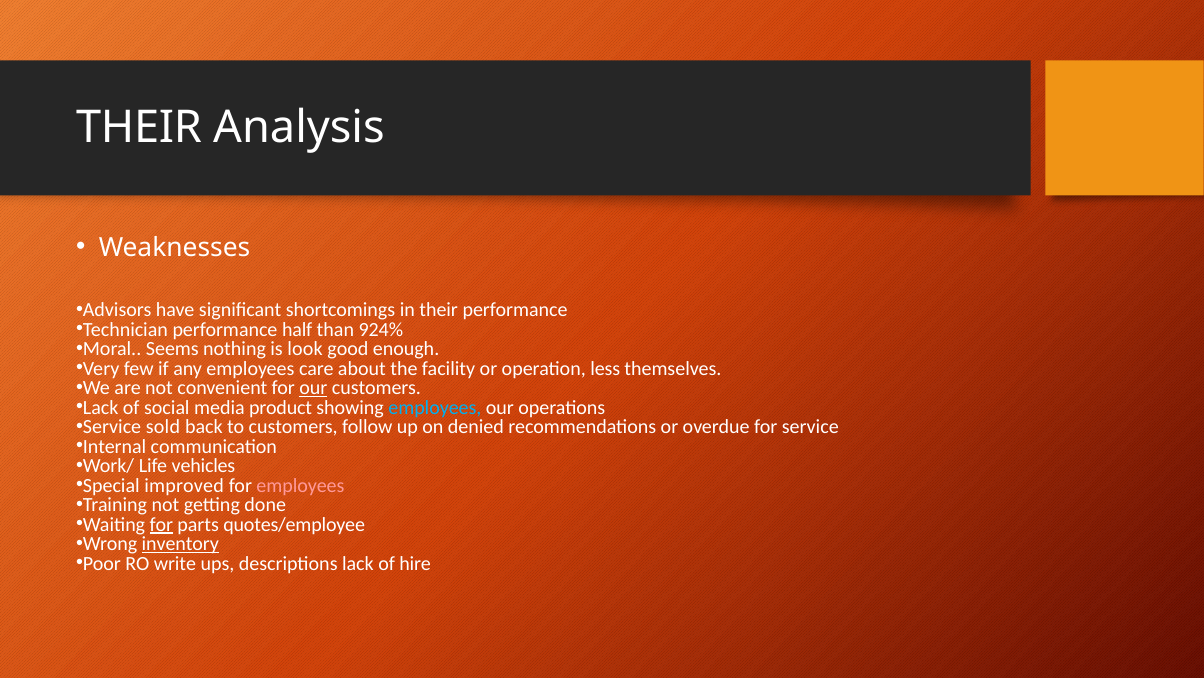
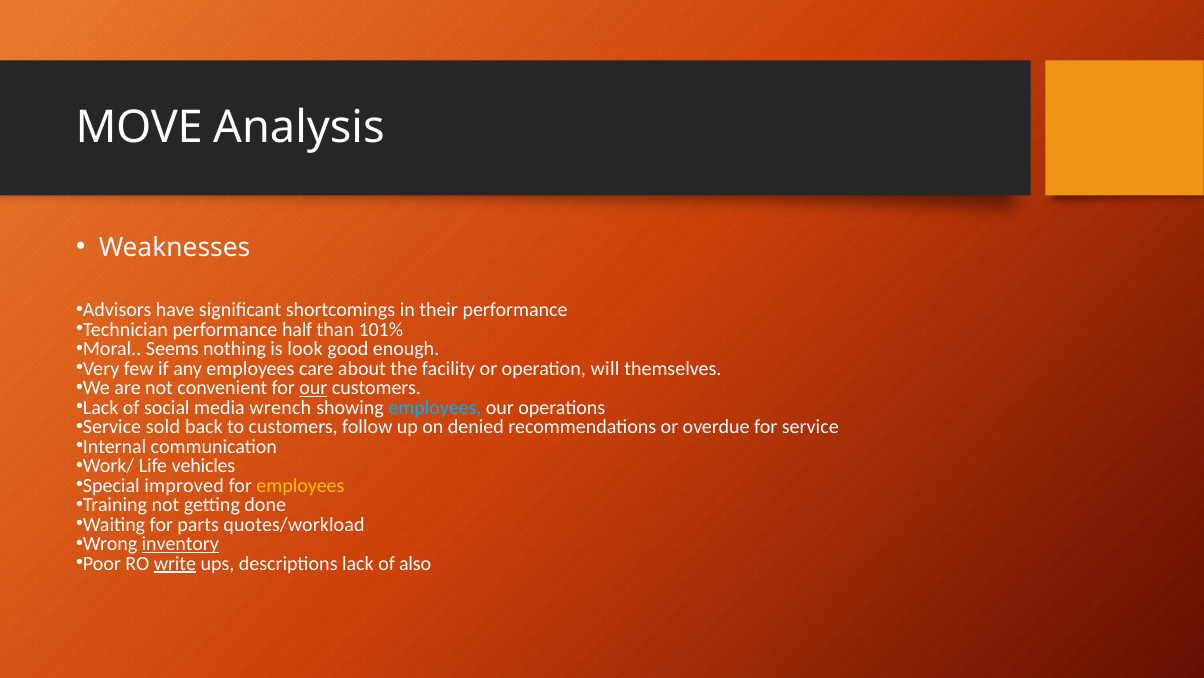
THEIR at (139, 127): THEIR -> MOVE
924%: 924% -> 101%
less: less -> will
product: product -> wrench
employees at (300, 485) colour: pink -> yellow
for at (161, 524) underline: present -> none
quotes/employee: quotes/employee -> quotes/workload
write underline: none -> present
hire: hire -> also
